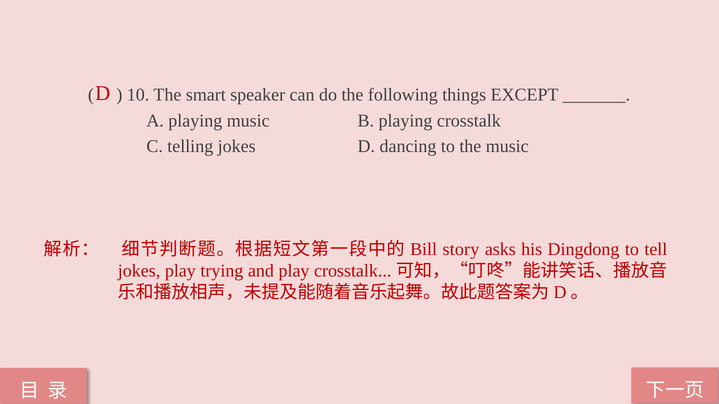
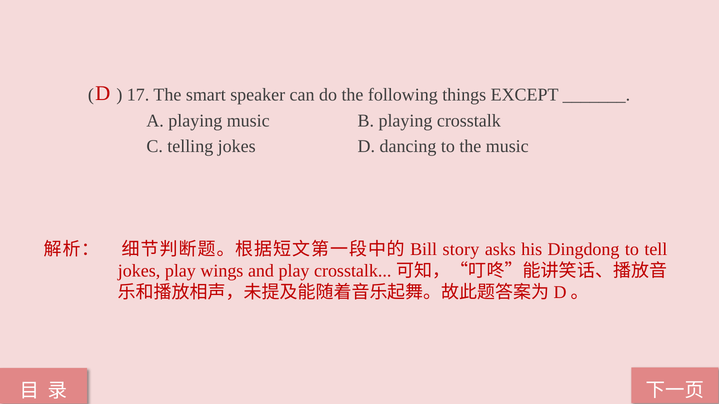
10: 10 -> 17
trying: trying -> wings
